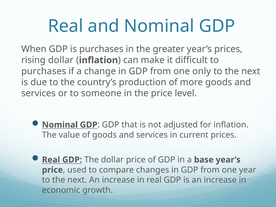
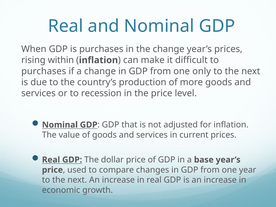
the greater: greater -> change
rising dollar: dollar -> within
someone: someone -> recession
